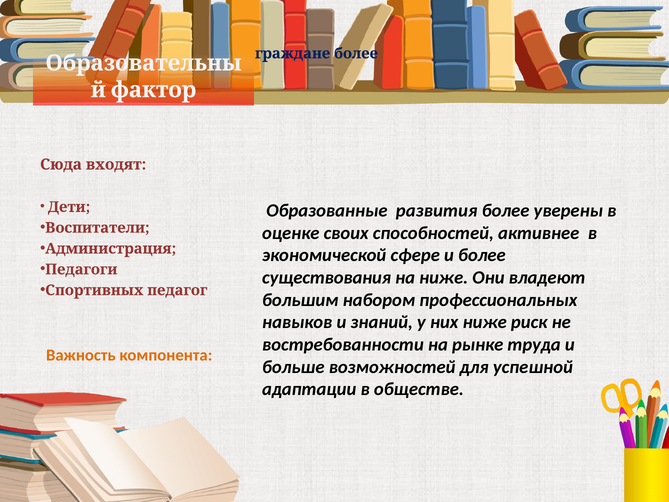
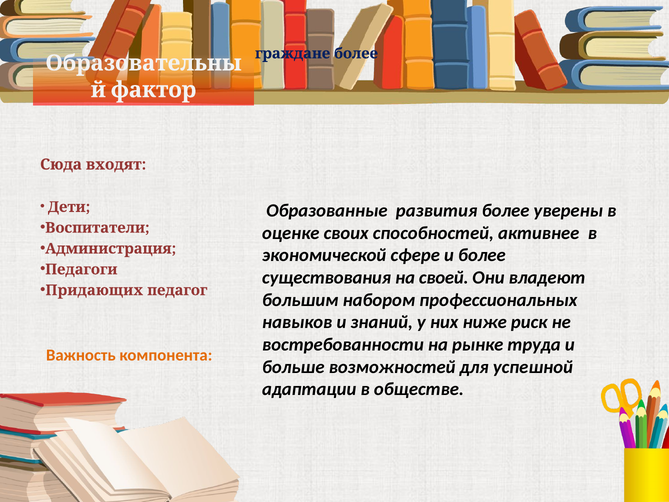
на ниже: ниже -> своей
Спортивных: Спортивных -> Придающих
